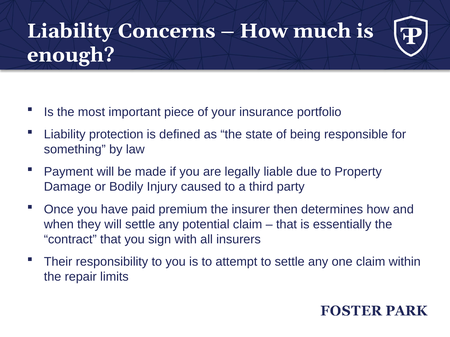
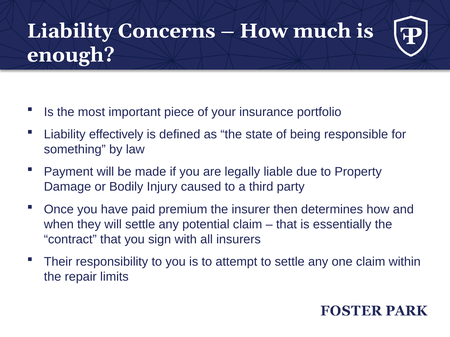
protection: protection -> effectively
